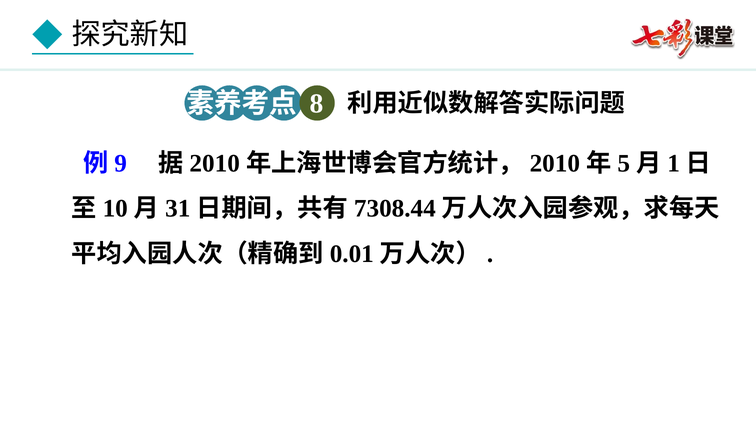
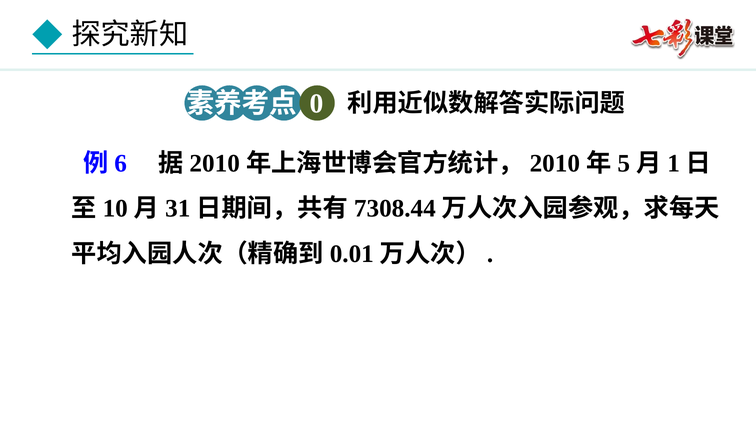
8: 8 -> 0
9: 9 -> 6
